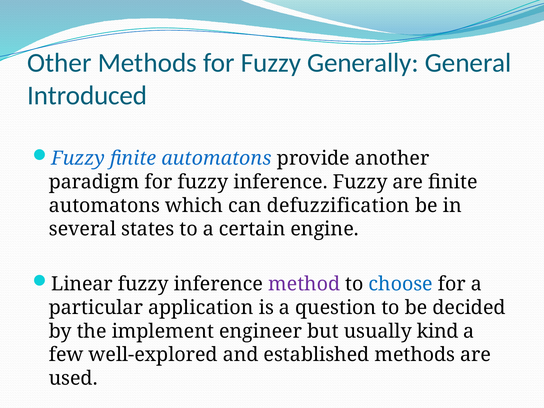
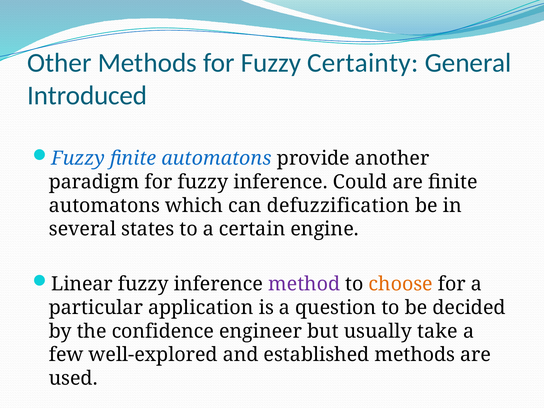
Generally: Generally -> Certainty
inference Fuzzy: Fuzzy -> Could
choose colour: blue -> orange
implement: implement -> confidence
kind: kind -> take
